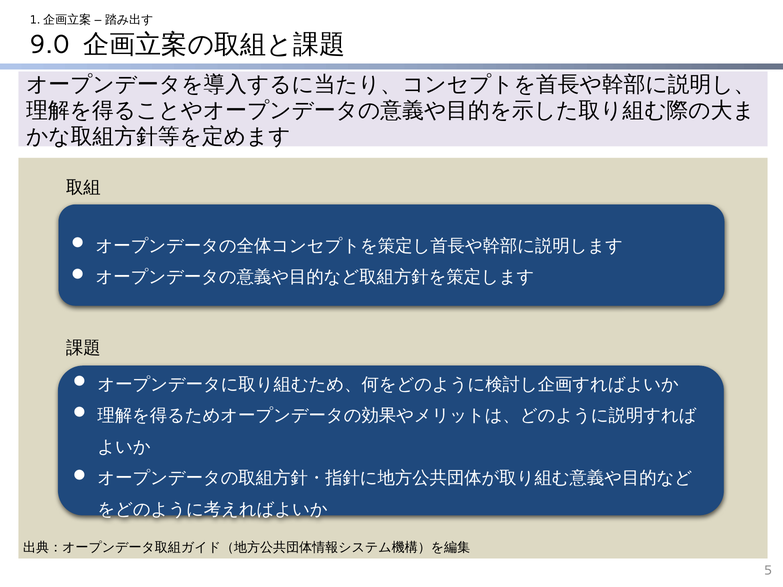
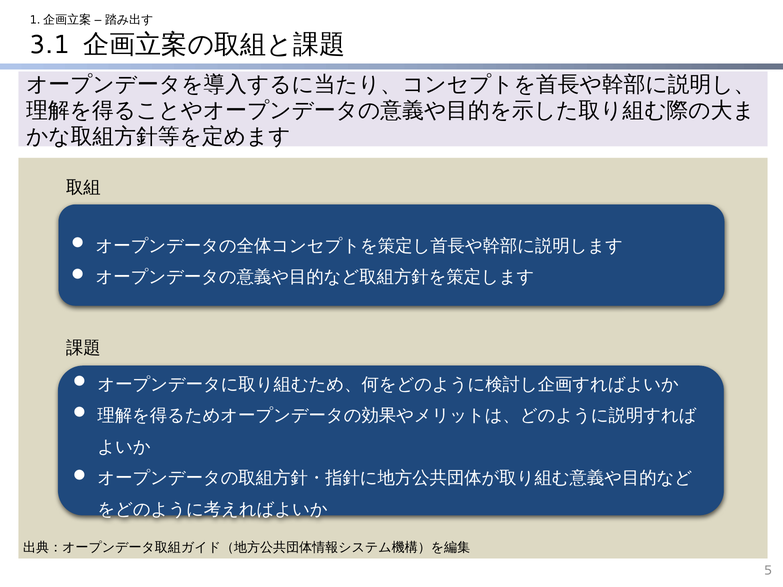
9.0: 9.0 -> 3.1
